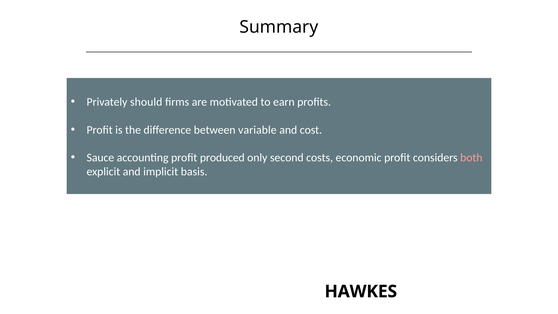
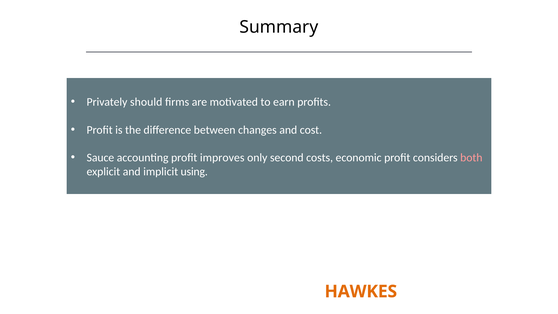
variable: variable -> changes
produced: produced -> improves
basis: basis -> using
HAWKES colour: black -> orange
